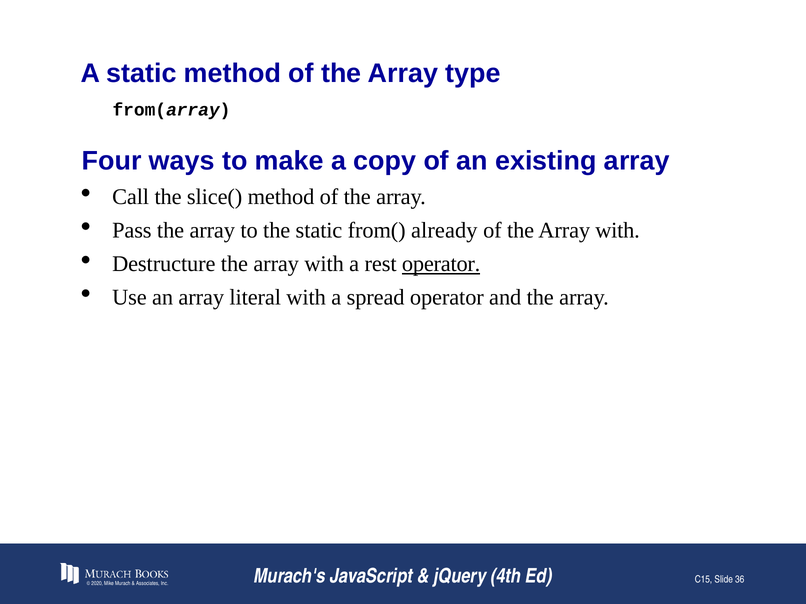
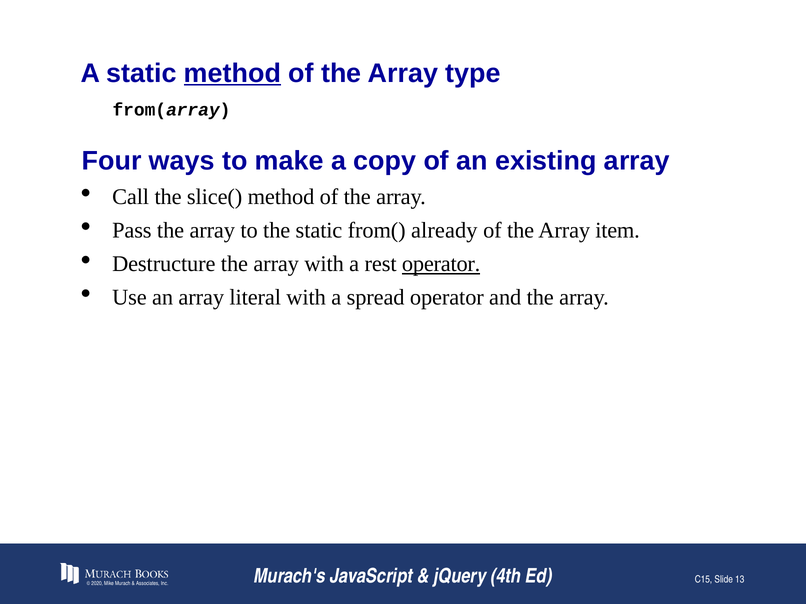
method at (232, 73) underline: none -> present
of the Array with: with -> item
36: 36 -> 13
